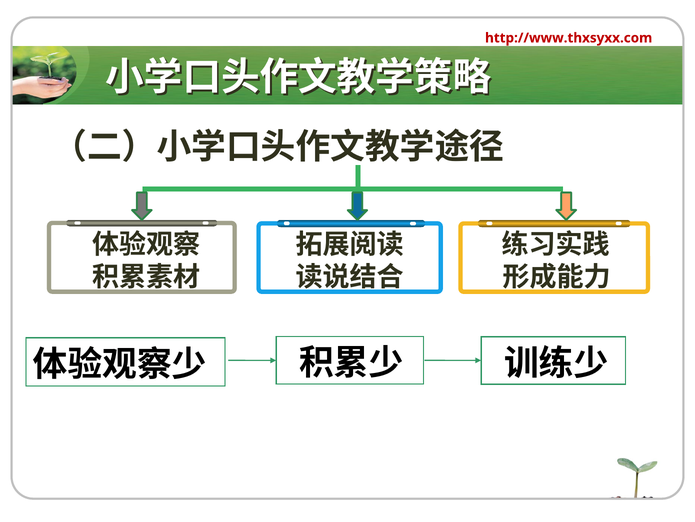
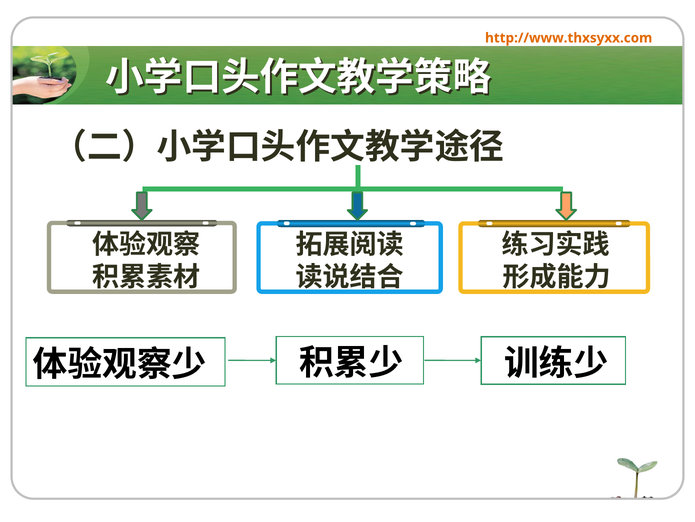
http://www.thxsyxx.com colour: red -> orange
